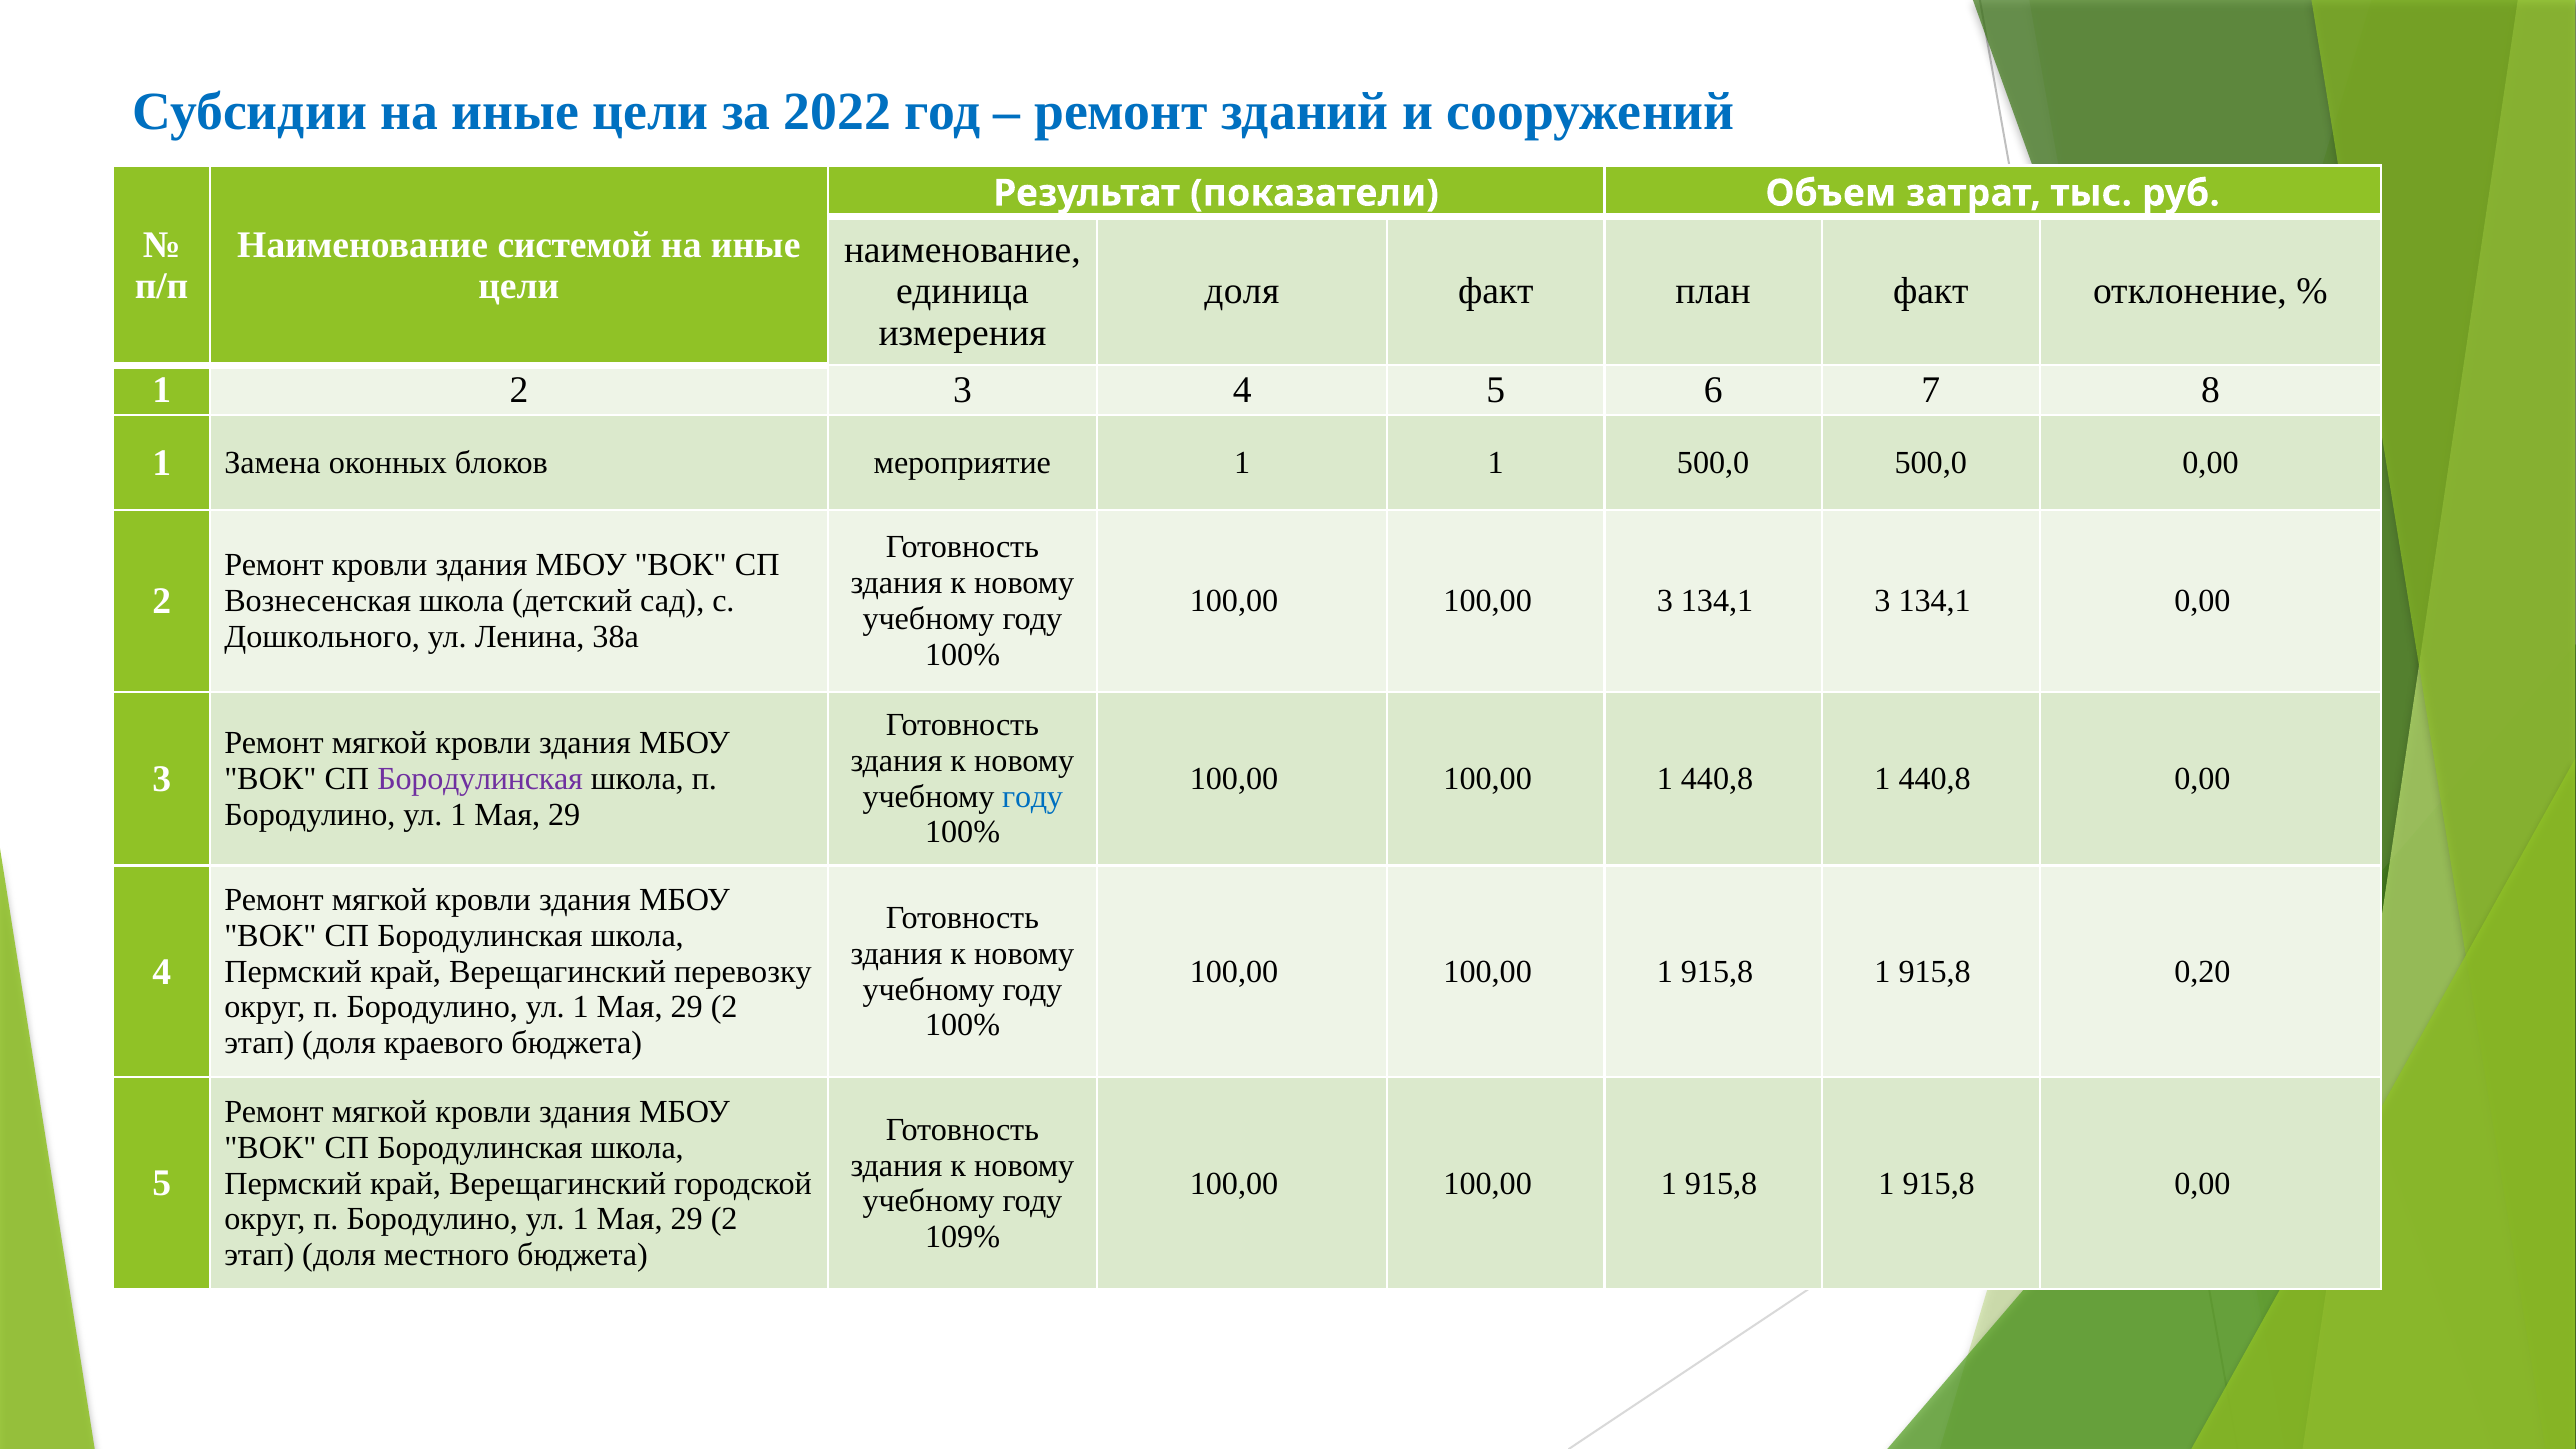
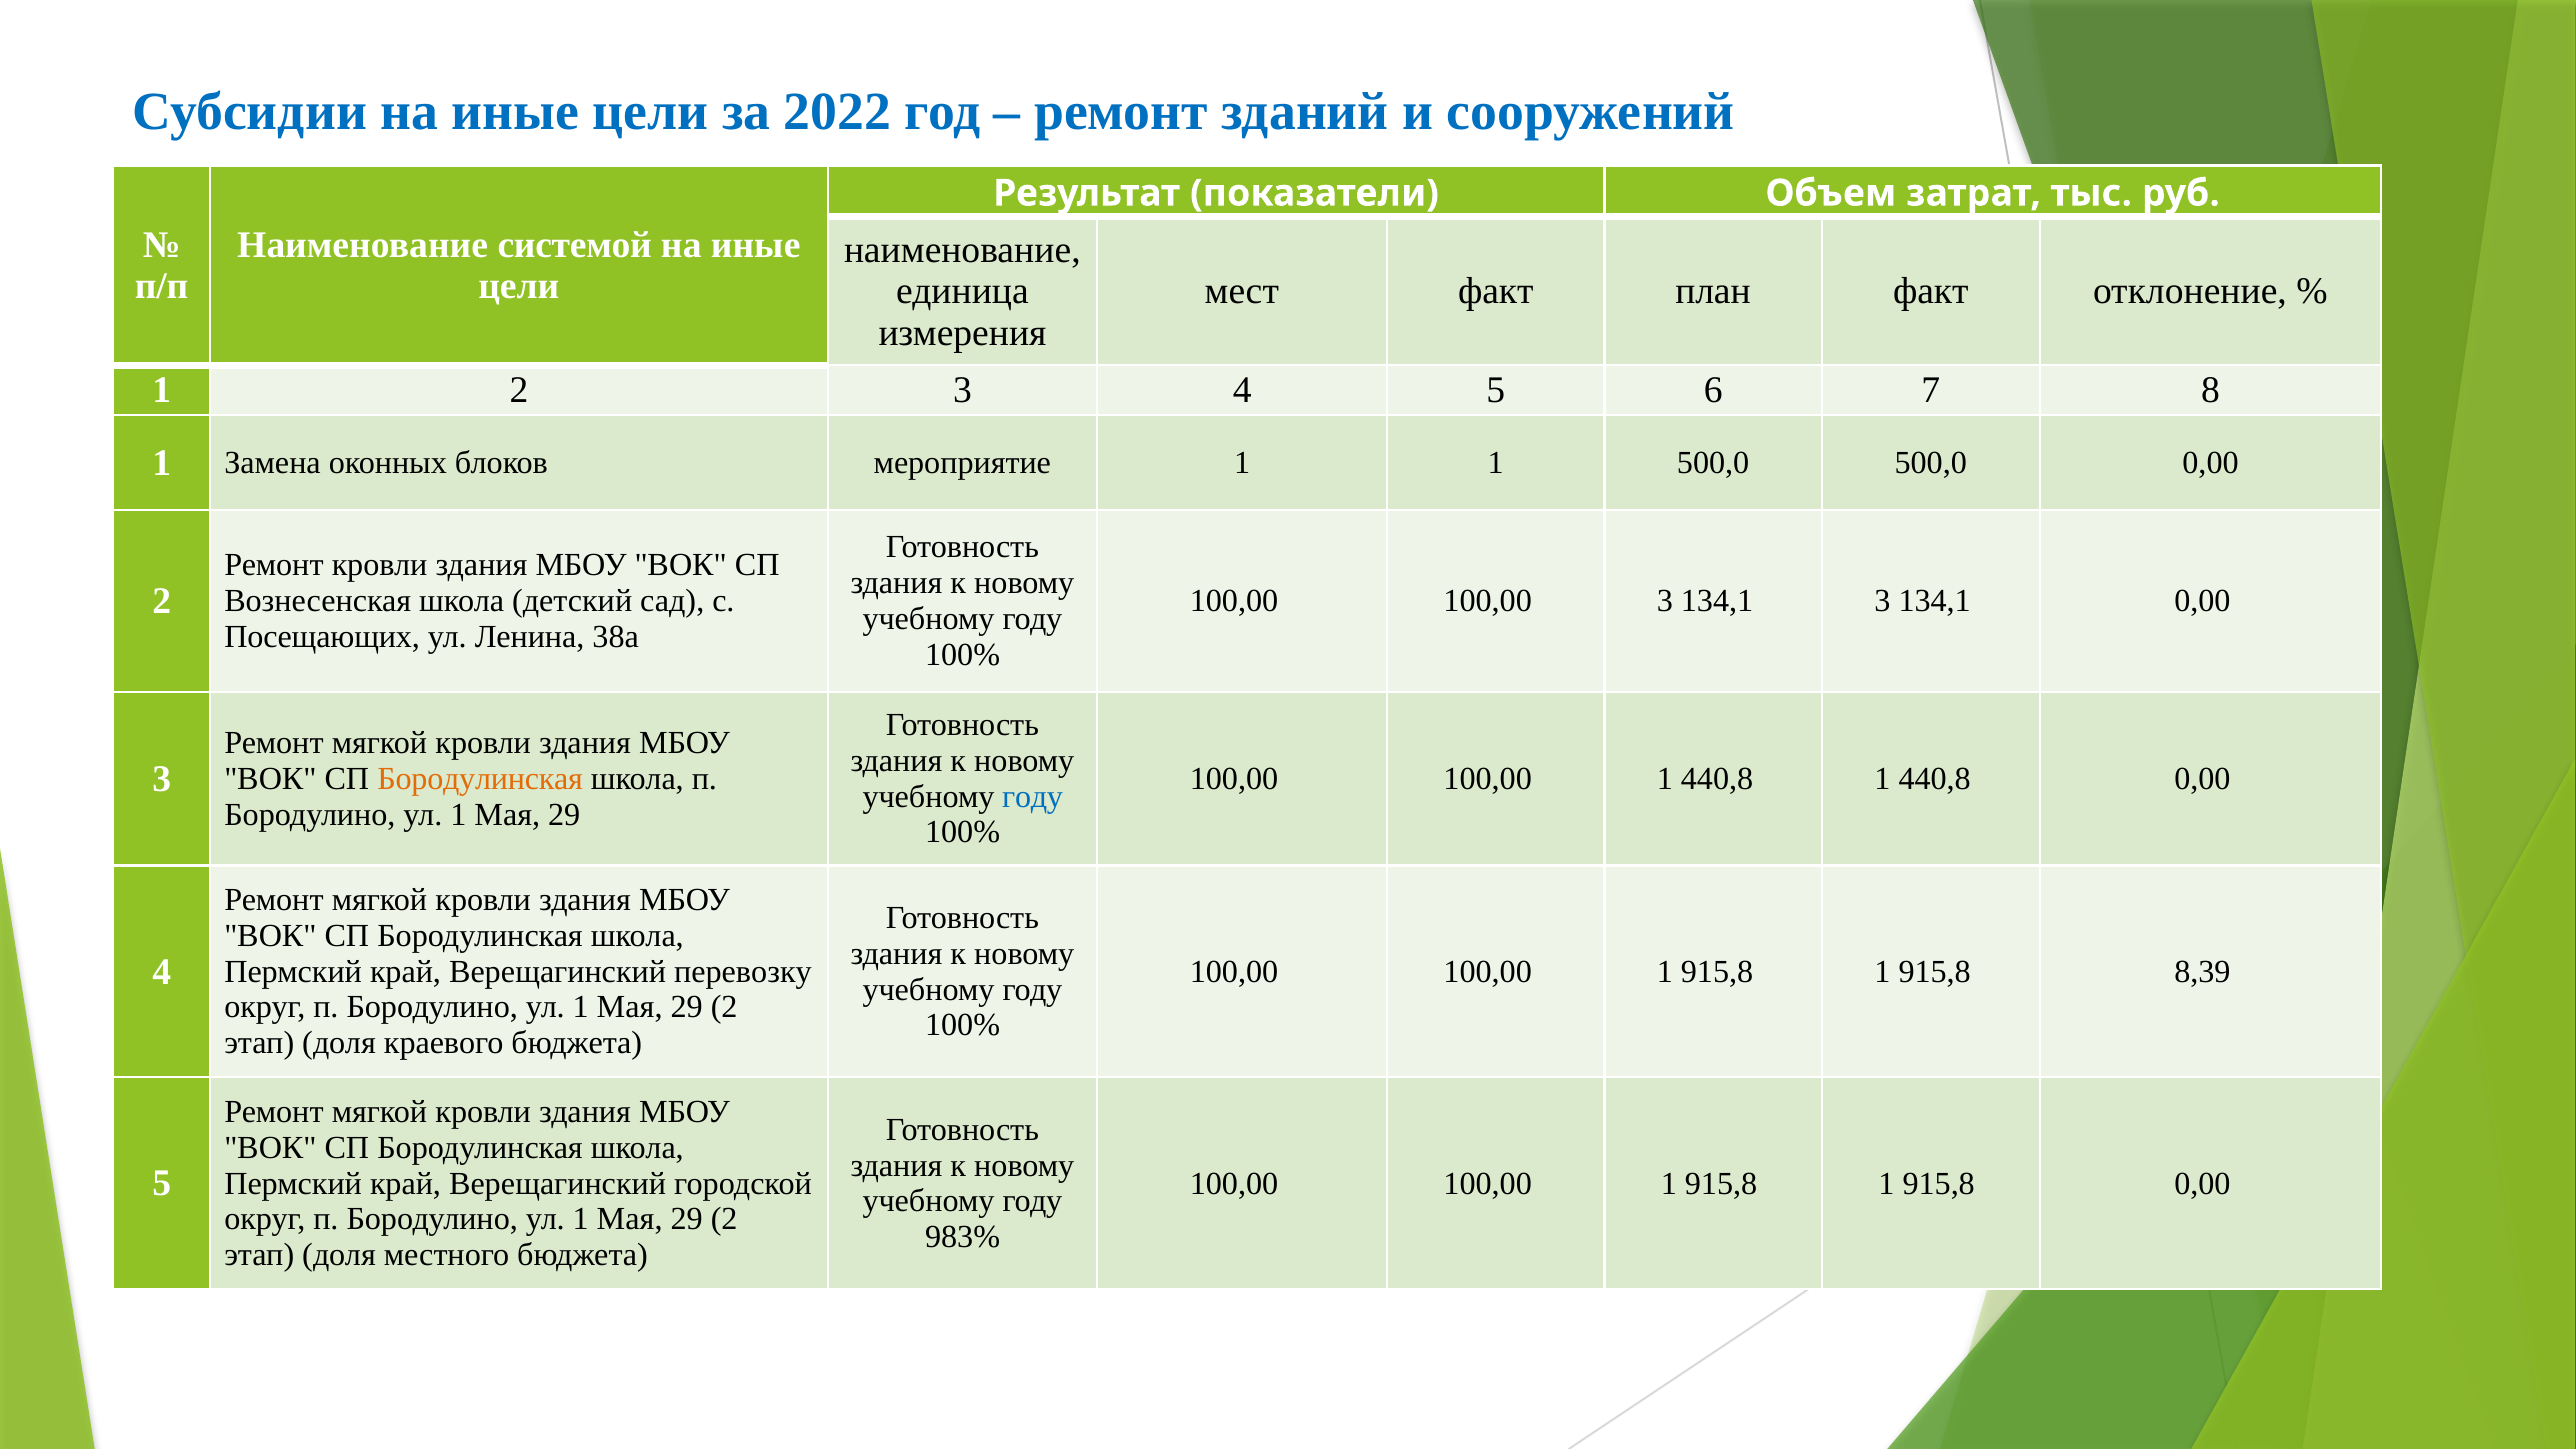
доля at (1242, 291): доля -> мест
Дошкольного: Дошкольного -> Посещающих
Бородулинская at (480, 779) colour: purple -> orange
0,20: 0,20 -> 8,39
109%: 109% -> 983%
